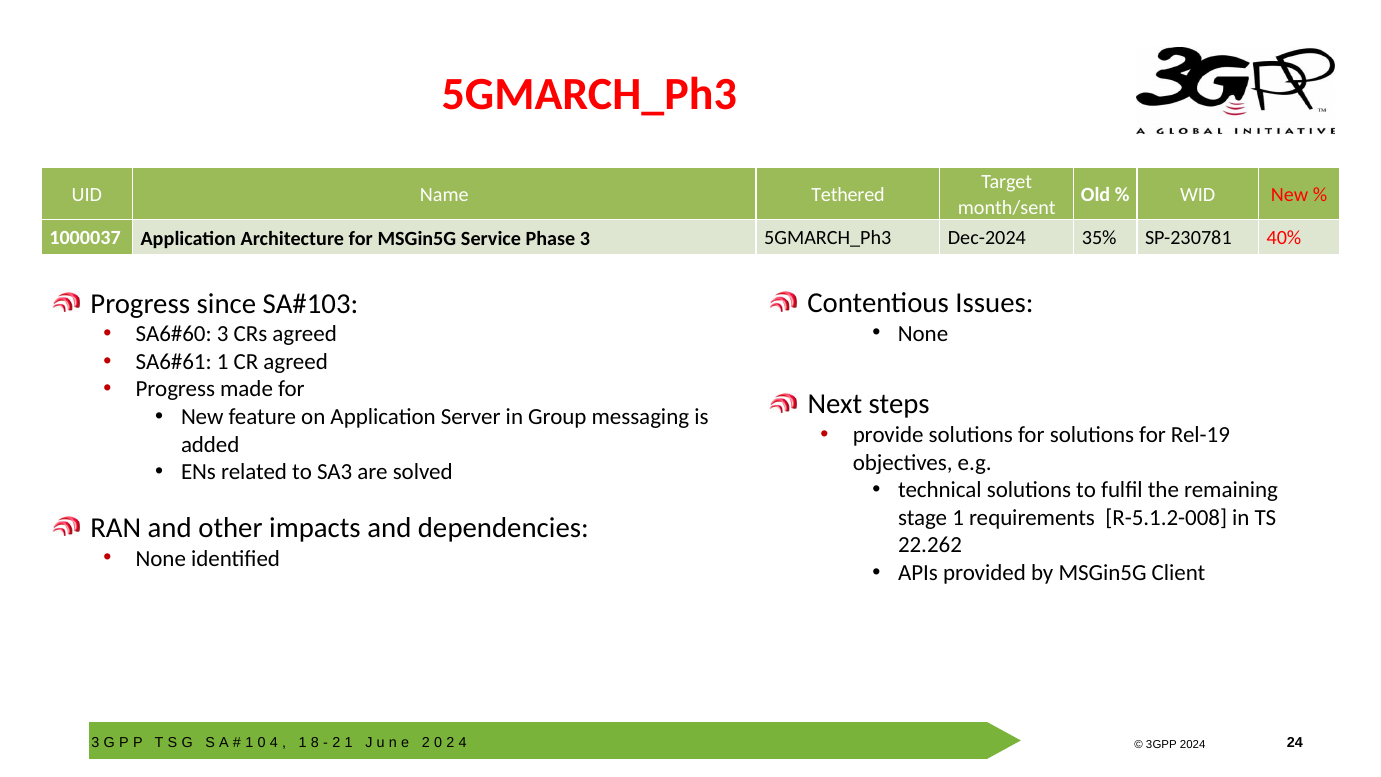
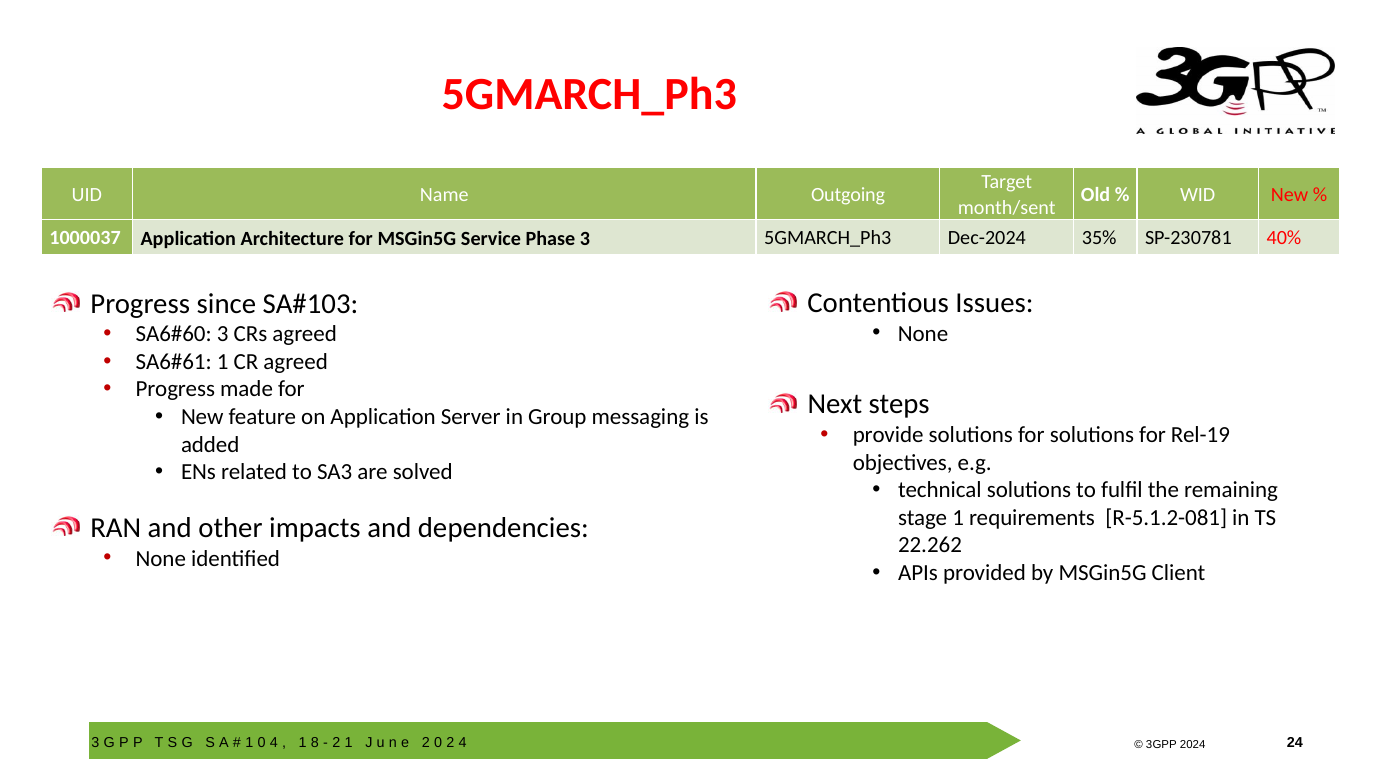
Tethered: Tethered -> Outgoing
R-5.1.2-008: R-5.1.2-008 -> R-5.1.2-081
